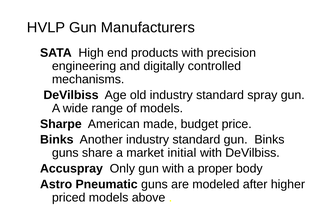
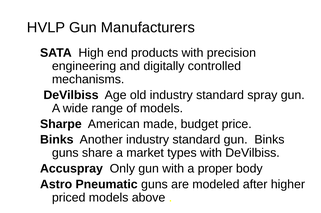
initial: initial -> types
